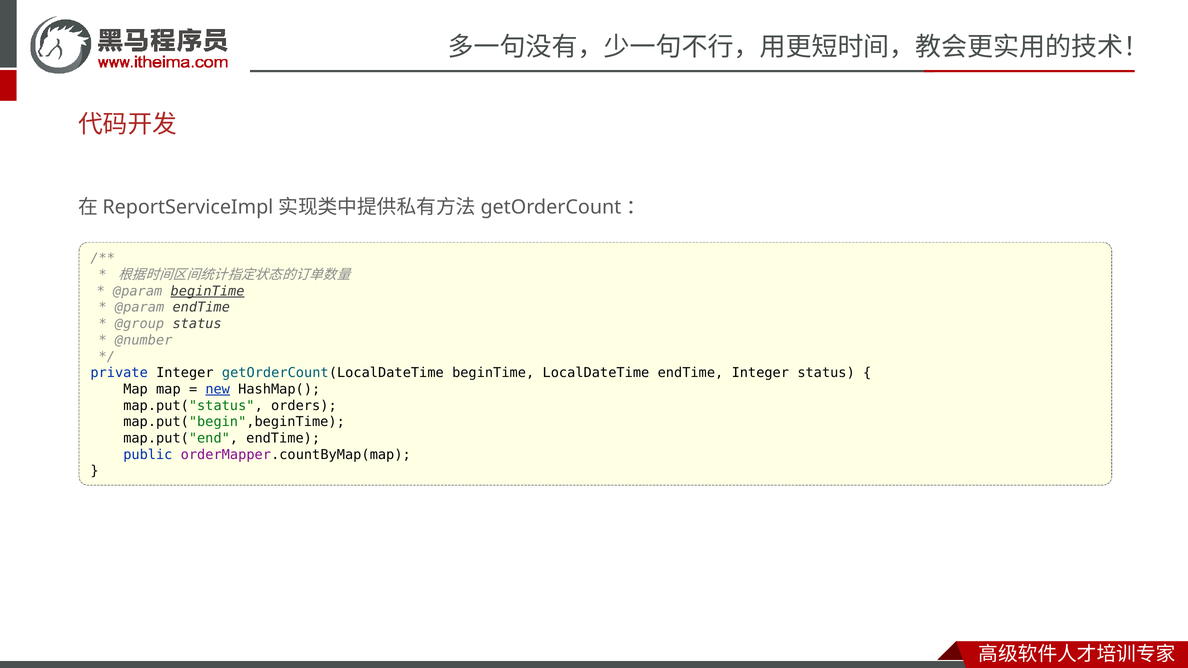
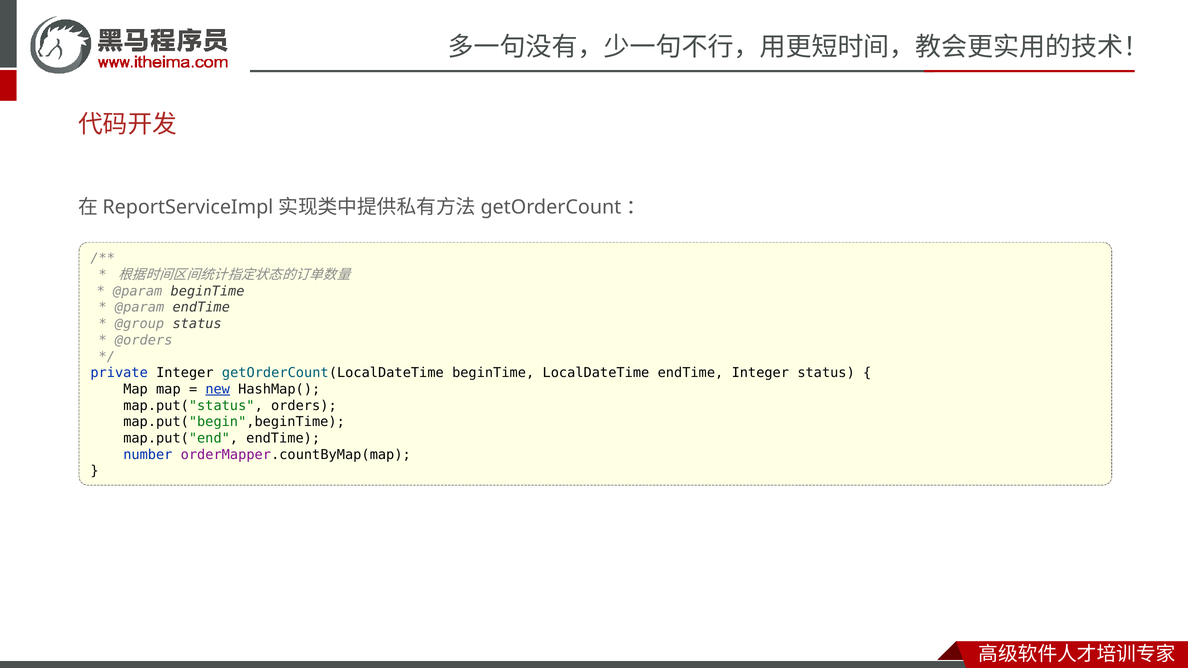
beginTime at (208, 291) underline: present -> none
@number: @number -> @orders
public: public -> number
